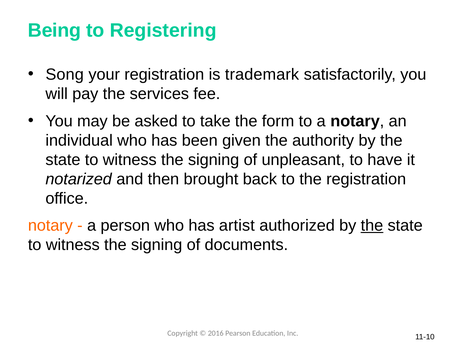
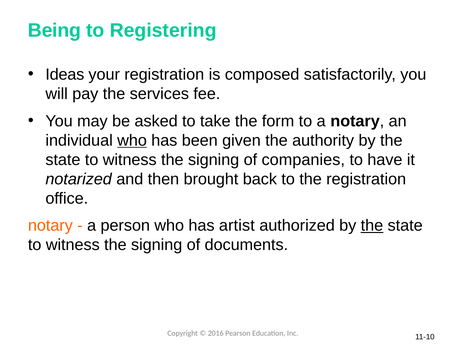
Song: Song -> Ideas
trademark: trademark -> composed
who at (132, 141) underline: none -> present
unpleasant: unpleasant -> companies
